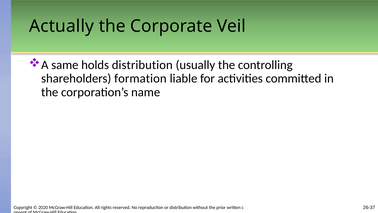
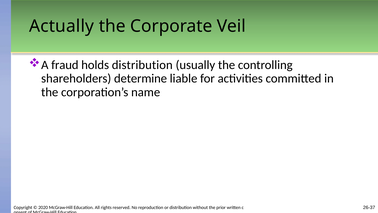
same: same -> fraud
formation: formation -> determine
